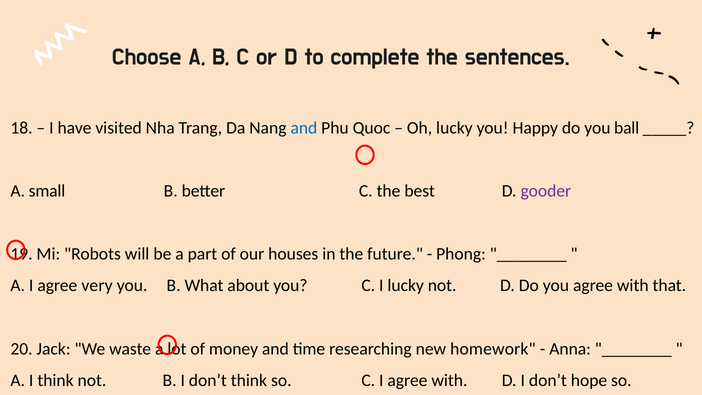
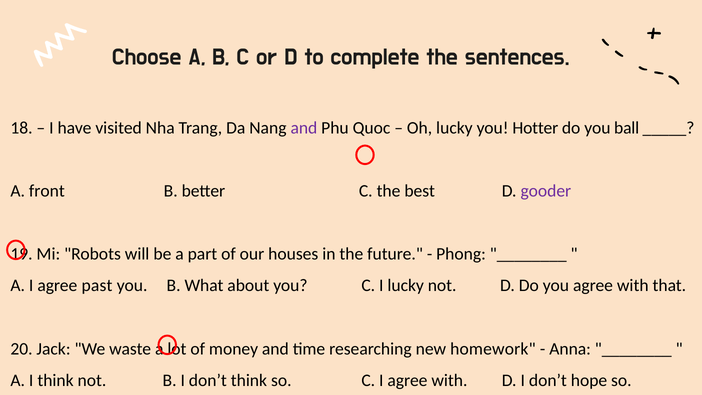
and at (304, 128) colour: blue -> purple
Happy: Happy -> Hotter
small: small -> front
very: very -> past
